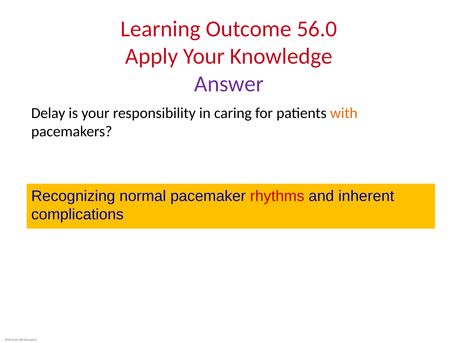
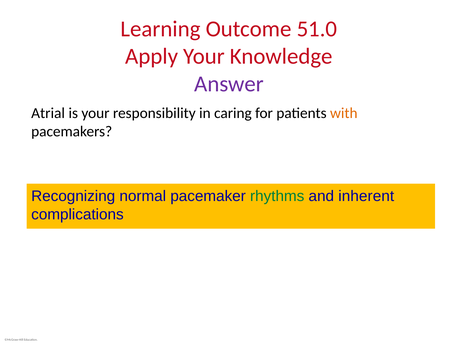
56.0: 56.0 -> 51.0
Delay: Delay -> Atrial
rhythms colour: red -> green
